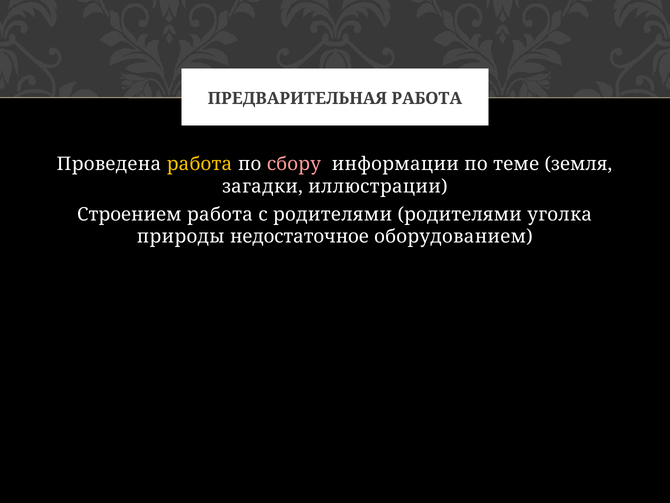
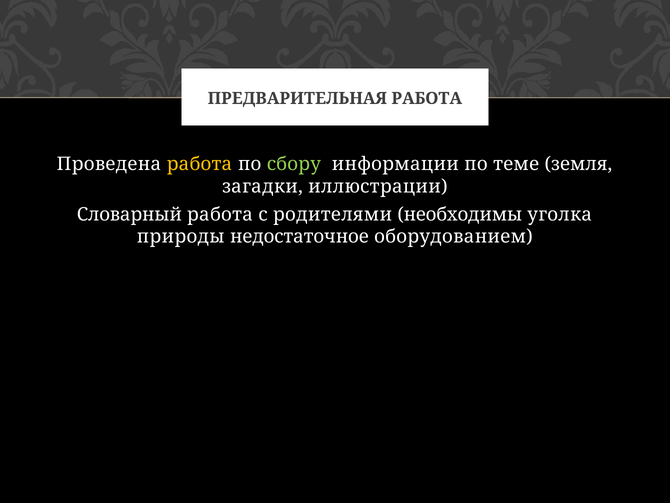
сбору colour: pink -> light green
Строением: Строением -> Словарный
родителями родителями: родителями -> необходимы
